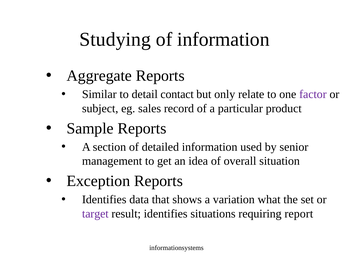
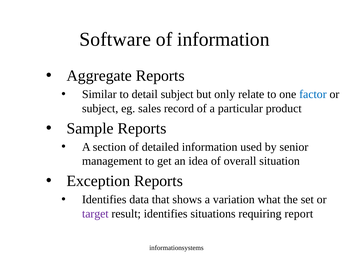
Studying: Studying -> Software
detail contact: contact -> subject
factor colour: purple -> blue
